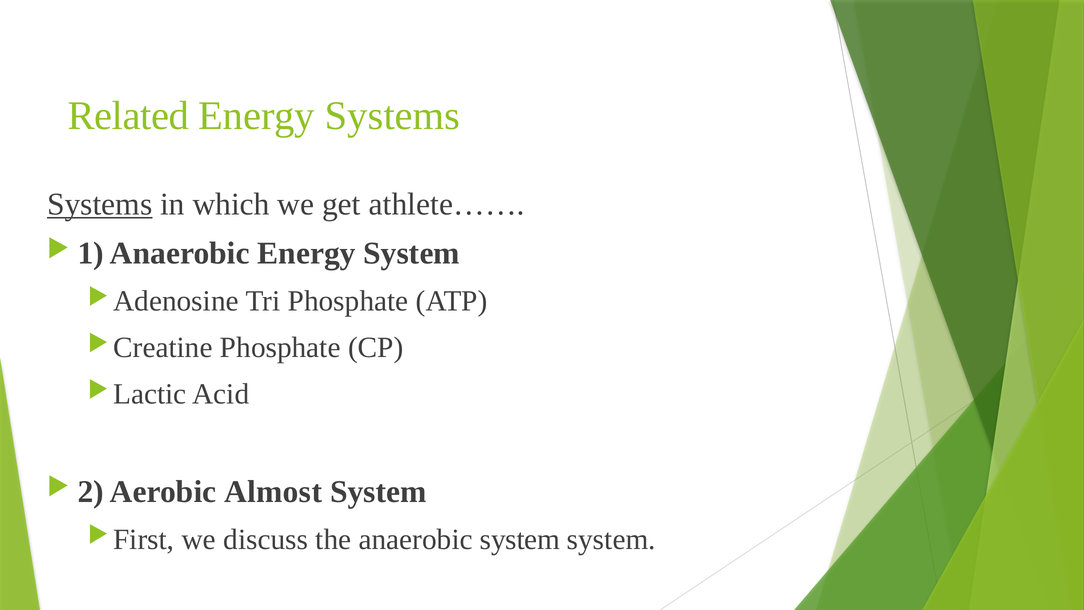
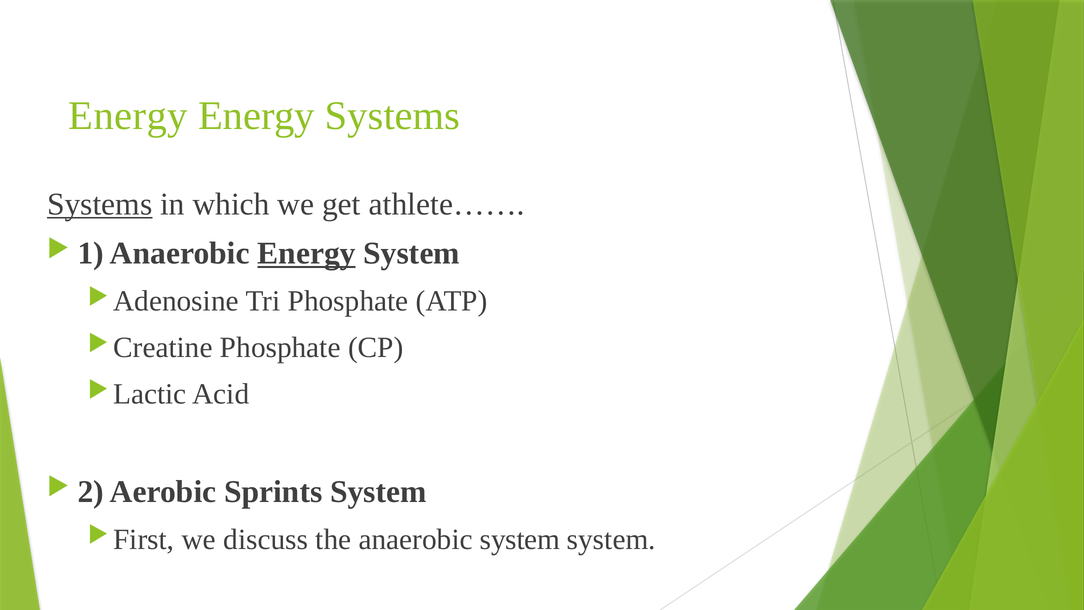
Related at (128, 116): Related -> Energy
Energy at (307, 253) underline: none -> present
Almost: Almost -> Sprints
